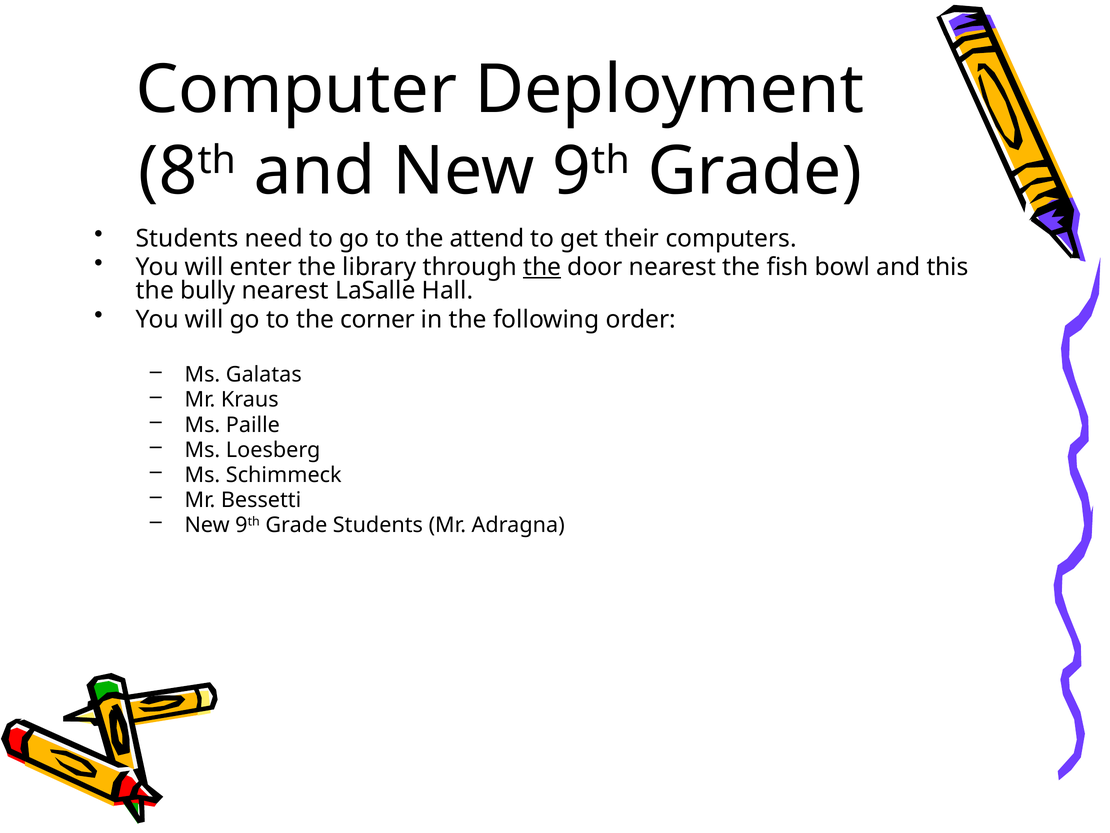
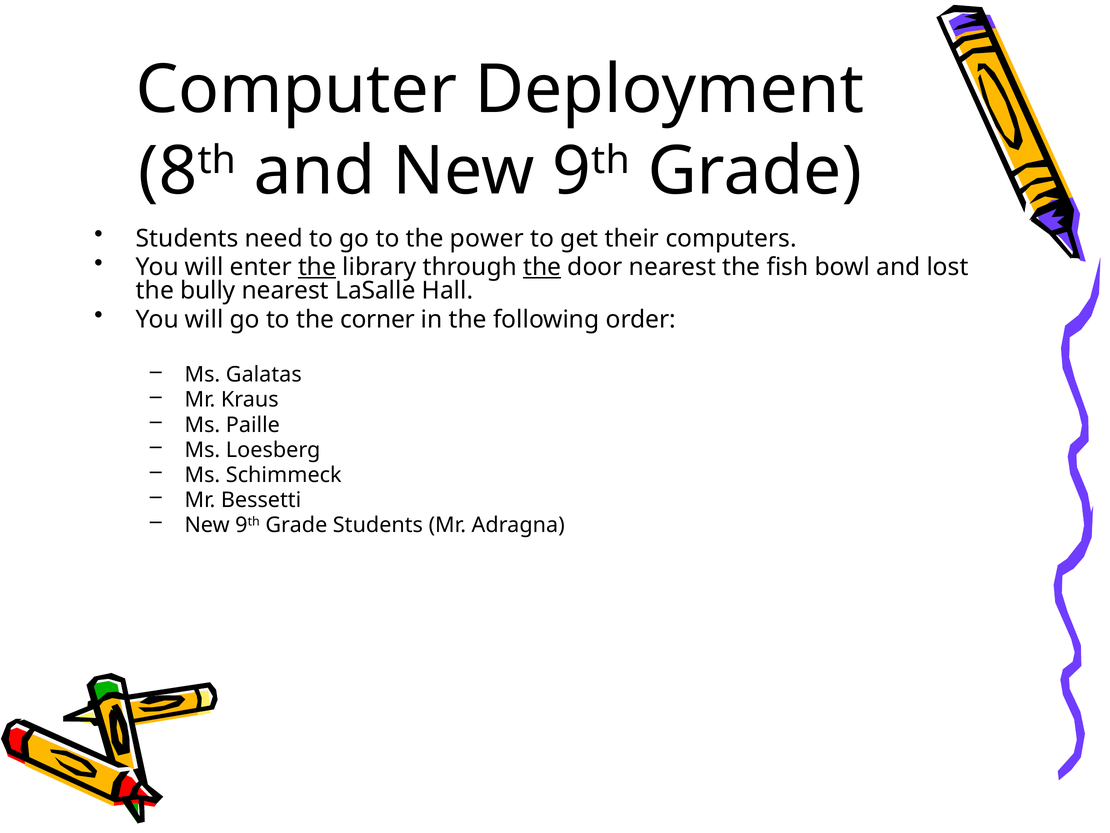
attend: attend -> power
the at (317, 267) underline: none -> present
this: this -> lost
